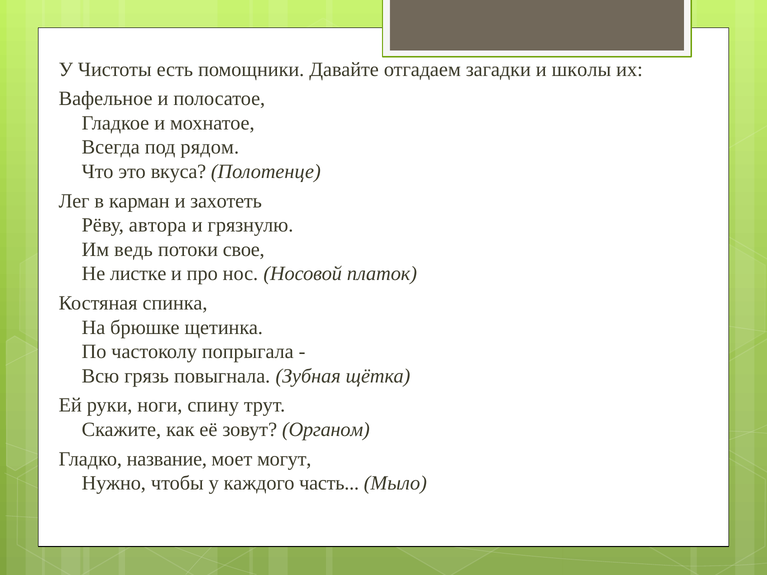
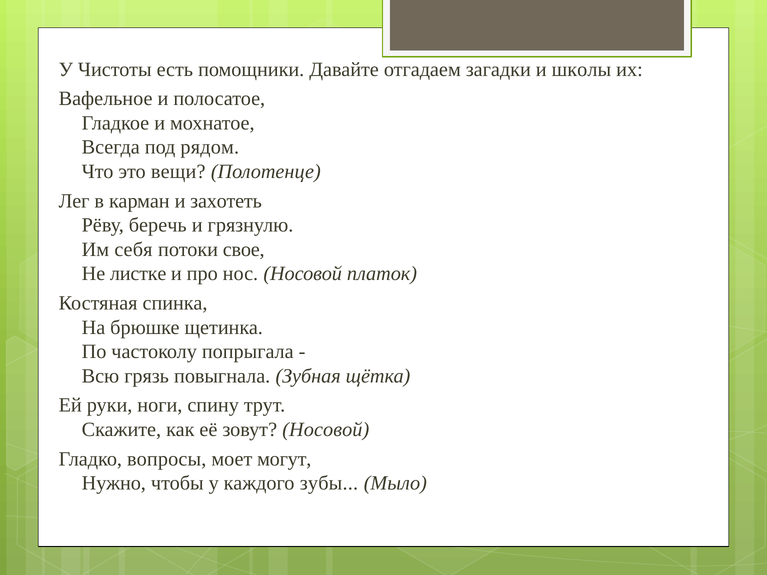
вкуса: вкуса -> вещи
автора: автора -> беречь
ведь: ведь -> себя
зовут Органом: Органом -> Носовой
название: название -> вопросы
часть: часть -> зубы
